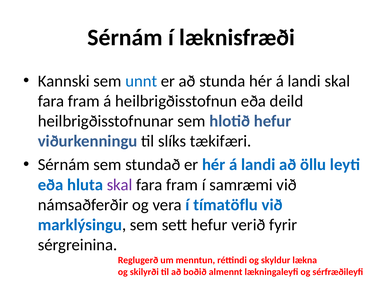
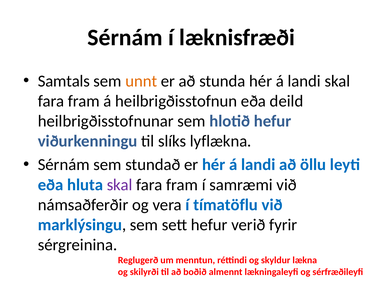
Kannski: Kannski -> Samtals
unnt colour: blue -> orange
tækifæri: tækifæri -> lyflækna
